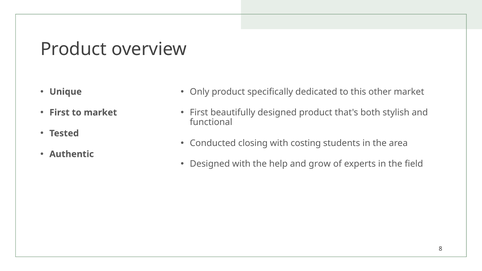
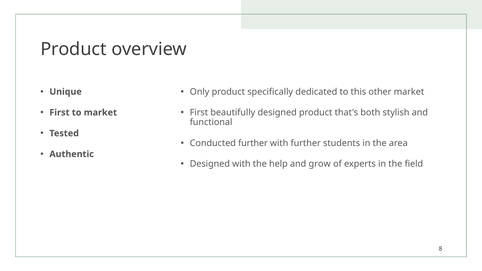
Conducted closing: closing -> further
with costing: costing -> further
